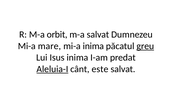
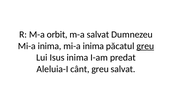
mare at (49, 46): mare -> inima
Aleluia-I underline: present -> none
cânt este: este -> greu
